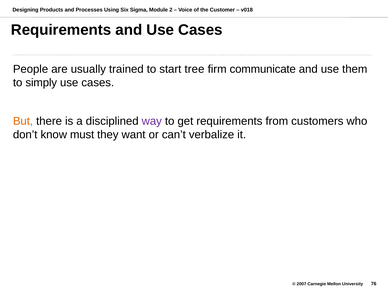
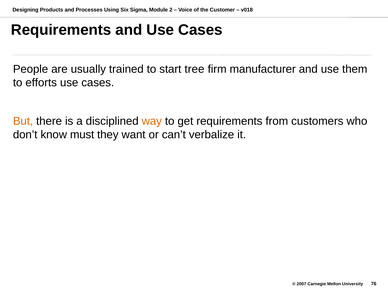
communicate: communicate -> manufacturer
simply: simply -> efforts
way colour: purple -> orange
